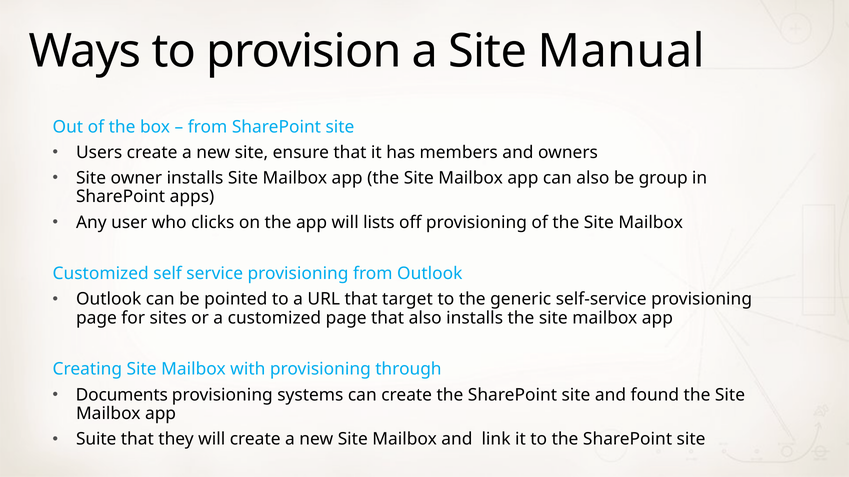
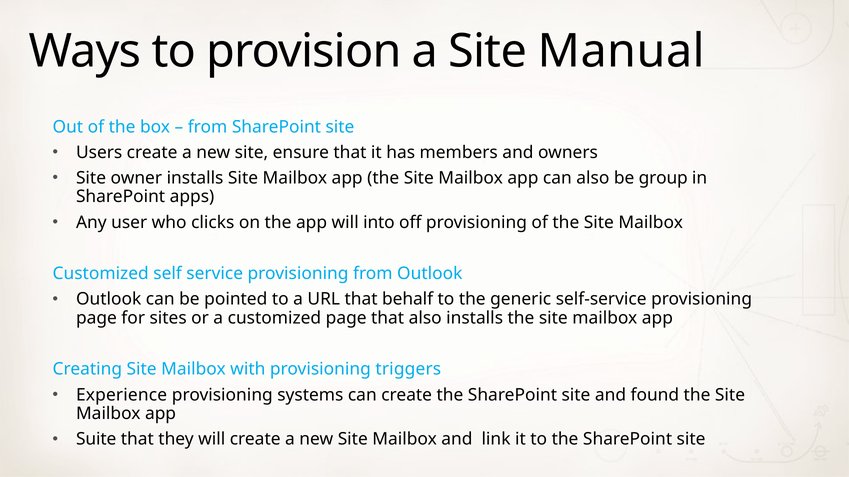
lists: lists -> into
target: target -> behalf
through: through -> triggers
Documents: Documents -> Experience
